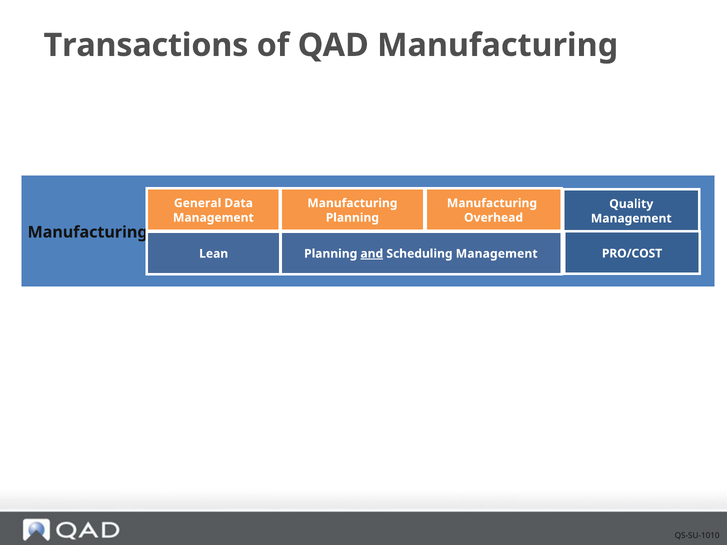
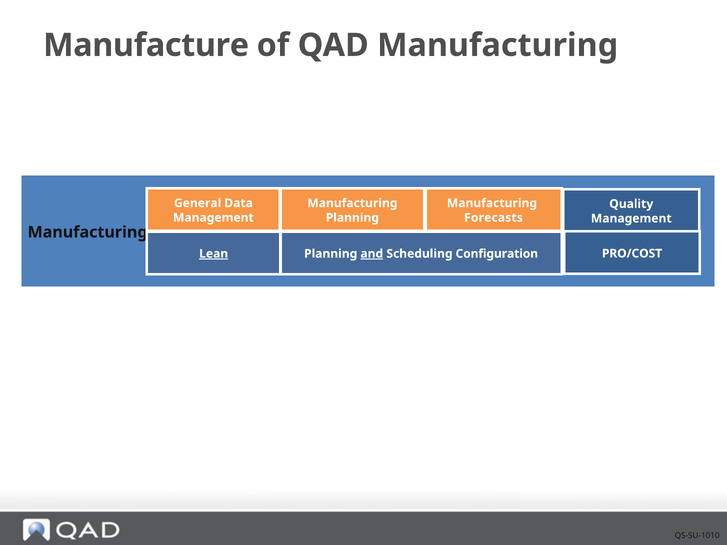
Transactions: Transactions -> Manufacture
Overhead: Overhead -> Forecasts
Lean underline: none -> present
Scheduling Management: Management -> Configuration
